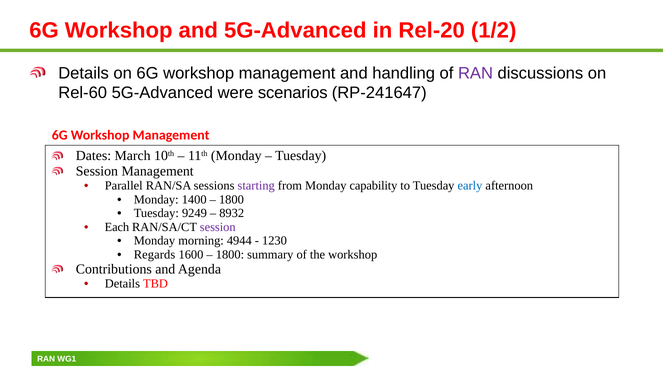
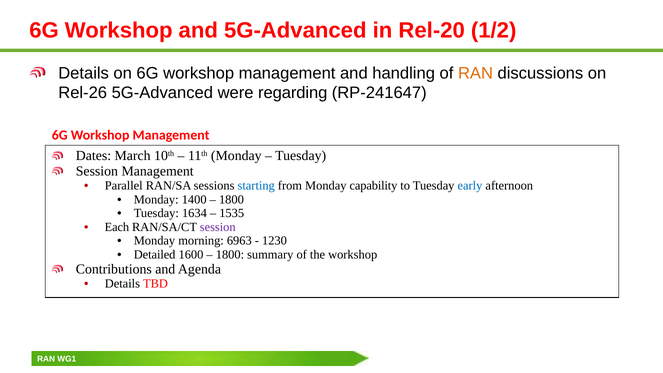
RAN at (476, 73) colour: purple -> orange
Rel-60: Rel-60 -> Rel-26
scenarios: scenarios -> regarding
starting colour: purple -> blue
9249: 9249 -> 1634
8932: 8932 -> 1535
4944: 4944 -> 6963
Regards: Regards -> Detailed
